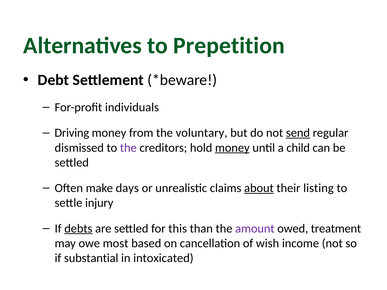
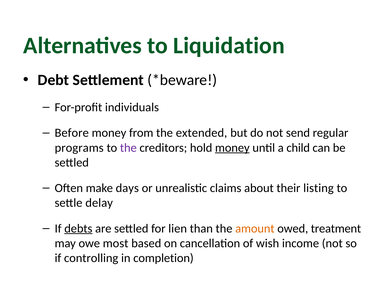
Prepetition: Prepetition -> Liquidation
Driving: Driving -> Before
voluntary: voluntary -> extended
send underline: present -> none
dismissed: dismissed -> programs
about underline: present -> none
injury: injury -> delay
this: this -> lien
amount colour: purple -> orange
substantial: substantial -> controlling
intoxicated: intoxicated -> completion
